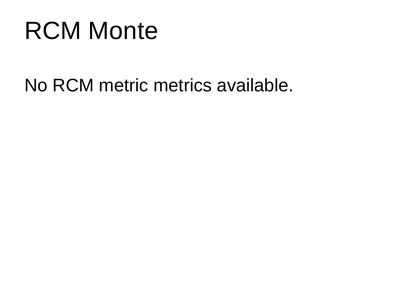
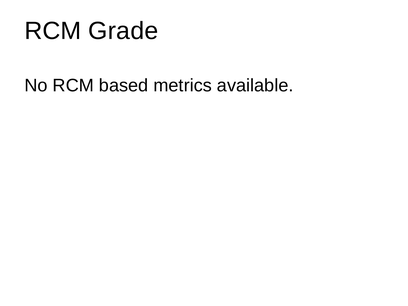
Monte: Monte -> Grade
metric: metric -> based
